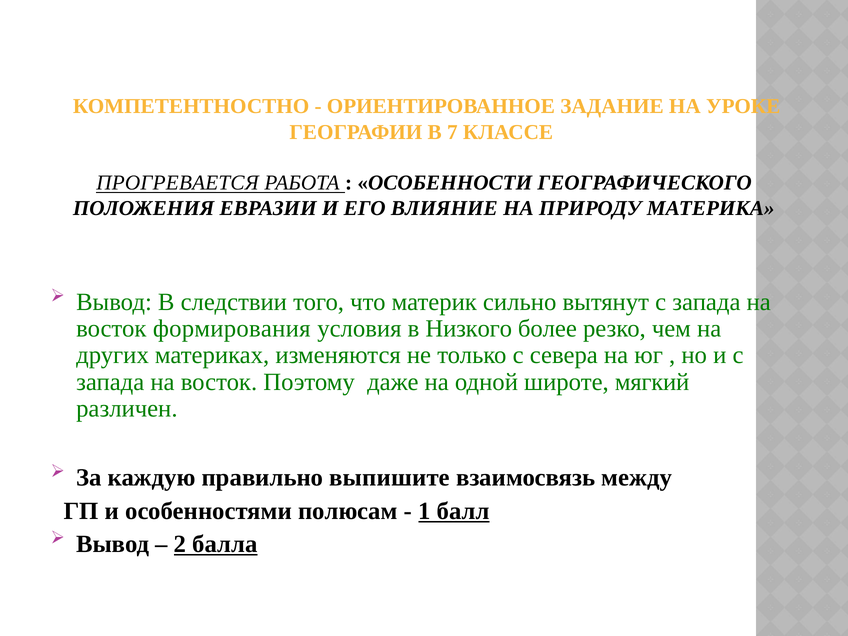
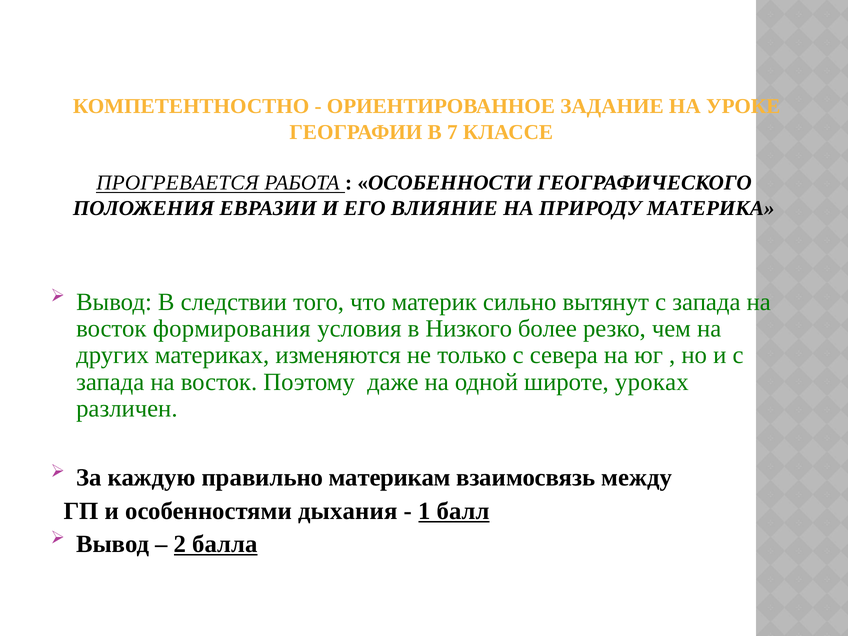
мягкий: мягкий -> уроках
выпишите: выпишите -> материкам
полюсам: полюсам -> дыхания
